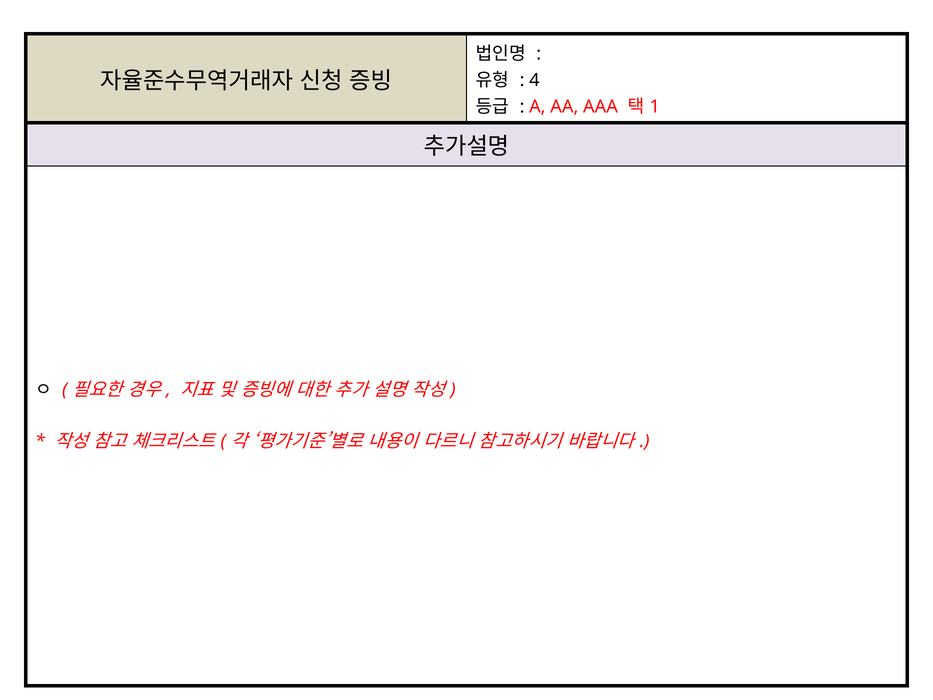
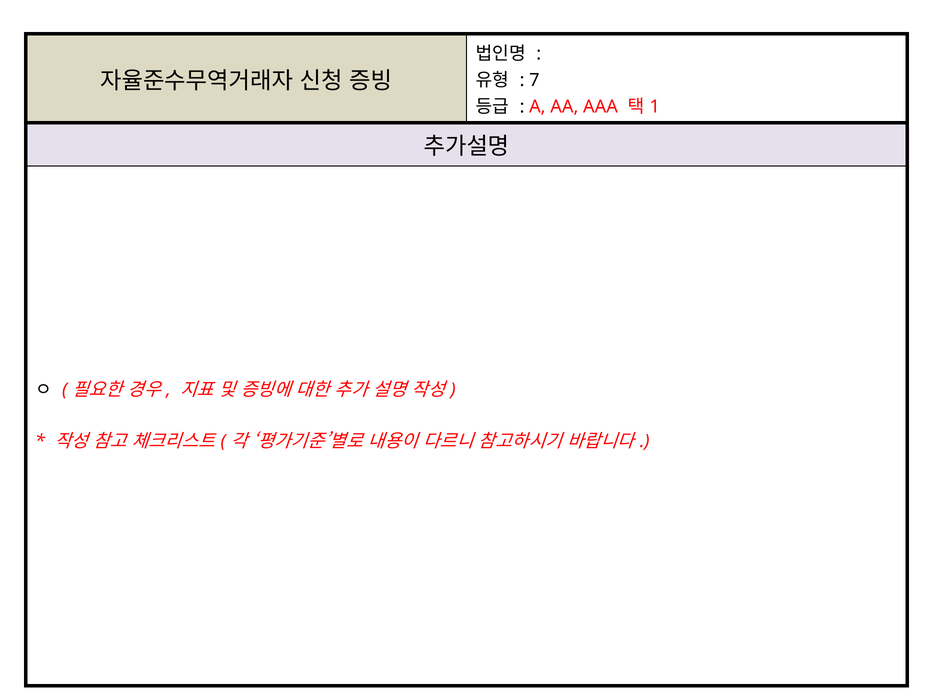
4: 4 -> 7
